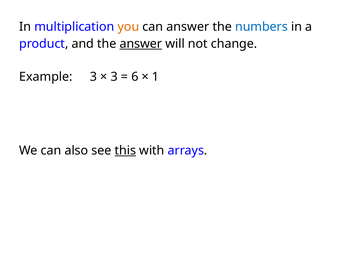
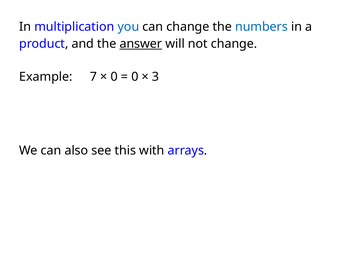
you colour: orange -> blue
can answer: answer -> change
Example 3: 3 -> 7
3 at (114, 77): 3 -> 0
6 at (135, 77): 6 -> 0
1: 1 -> 3
this underline: present -> none
